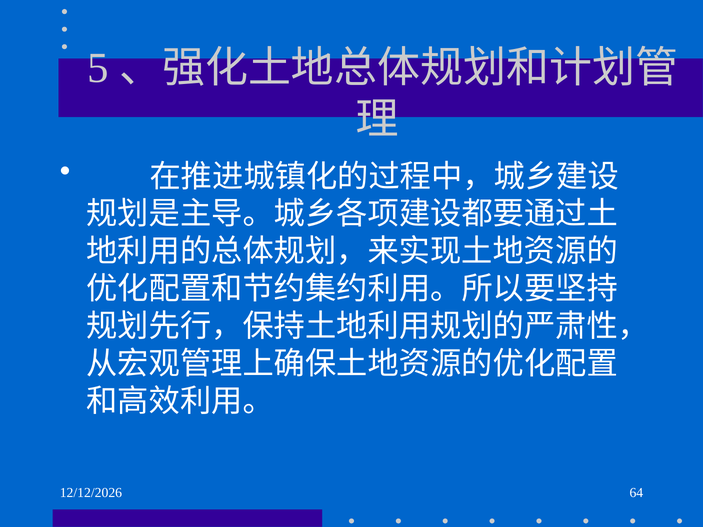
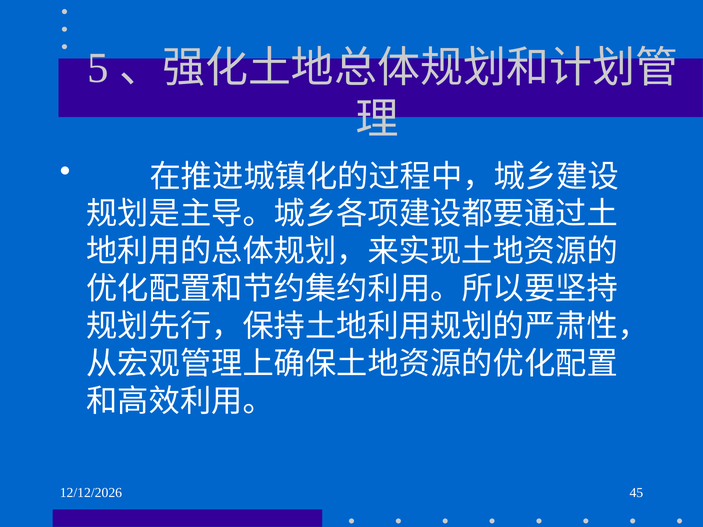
64: 64 -> 45
